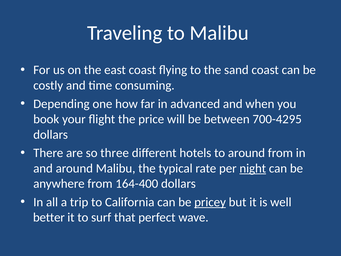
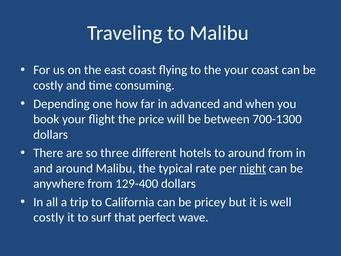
the sand: sand -> your
700-4295: 700-4295 -> 700-1300
164-400: 164-400 -> 129-400
pricey underline: present -> none
better at (49, 217): better -> costly
